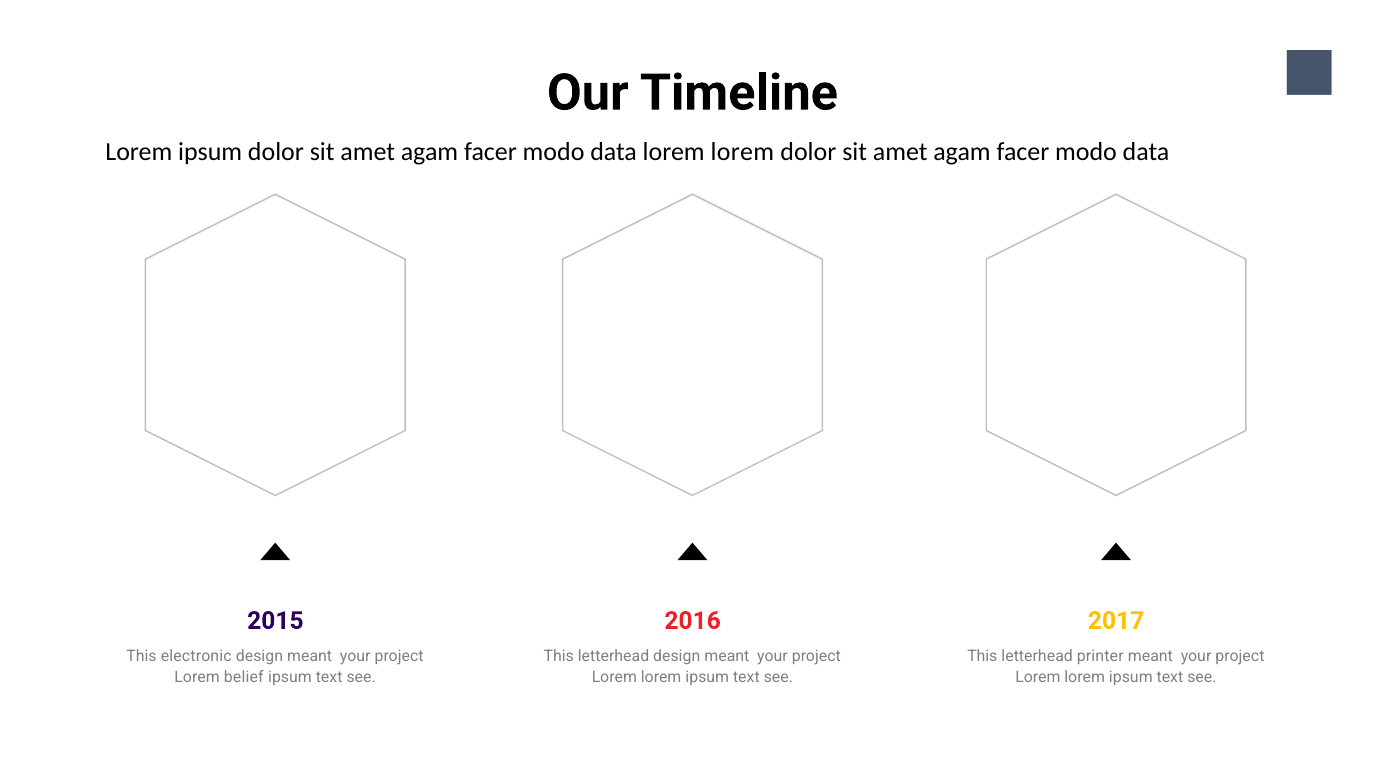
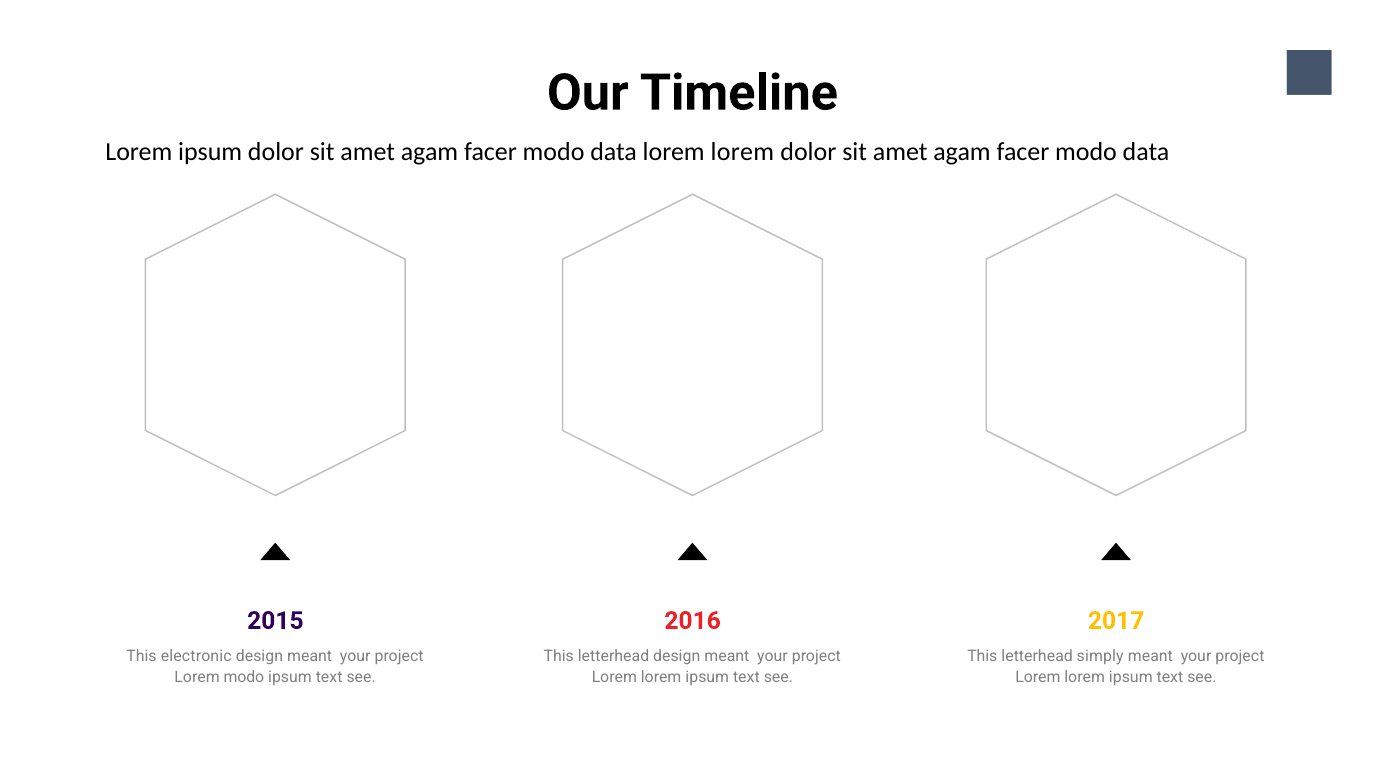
printer: printer -> simply
Lorem belief: belief -> modo
